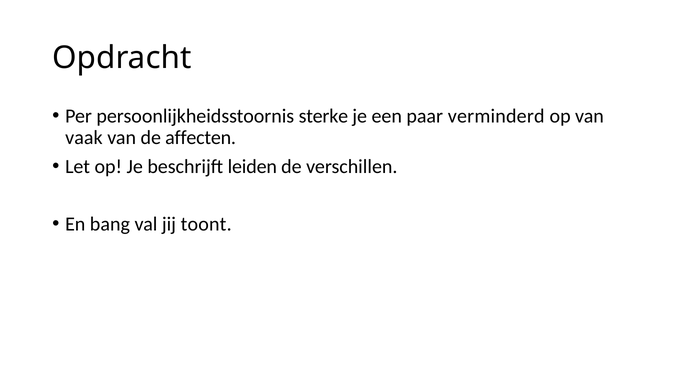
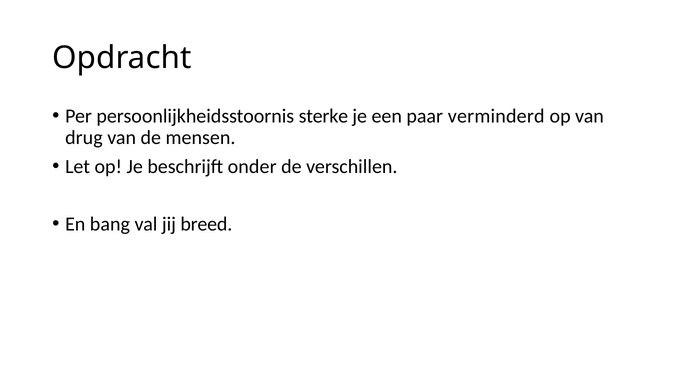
vaak: vaak -> drug
affecten: affecten -> mensen
leiden: leiden -> onder
toont: toont -> breed
